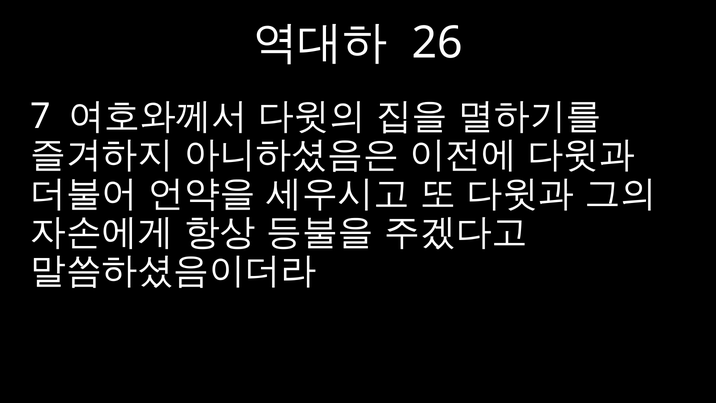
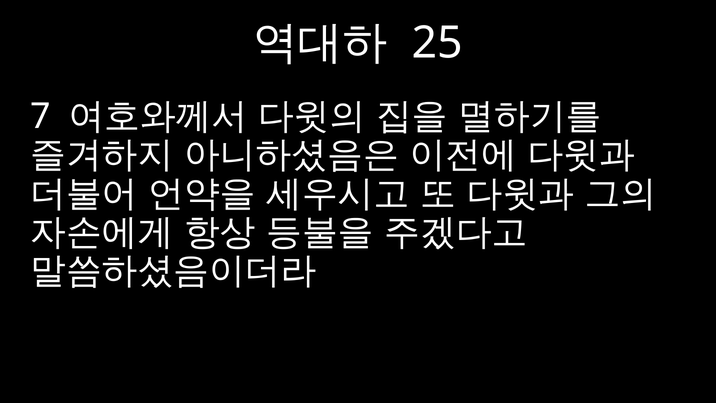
26: 26 -> 25
